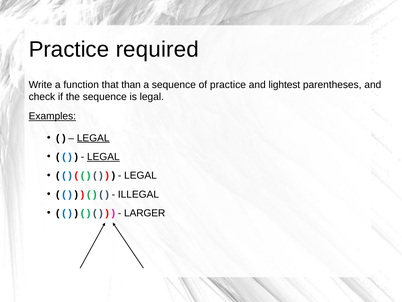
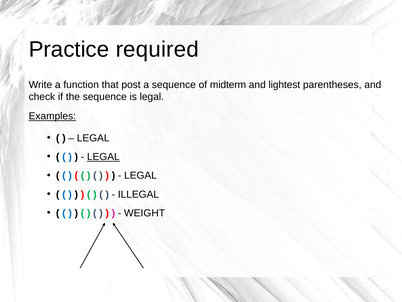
than: than -> post
of practice: practice -> midterm
LEGAL at (93, 138) underline: present -> none
LARGER: LARGER -> WEIGHT
